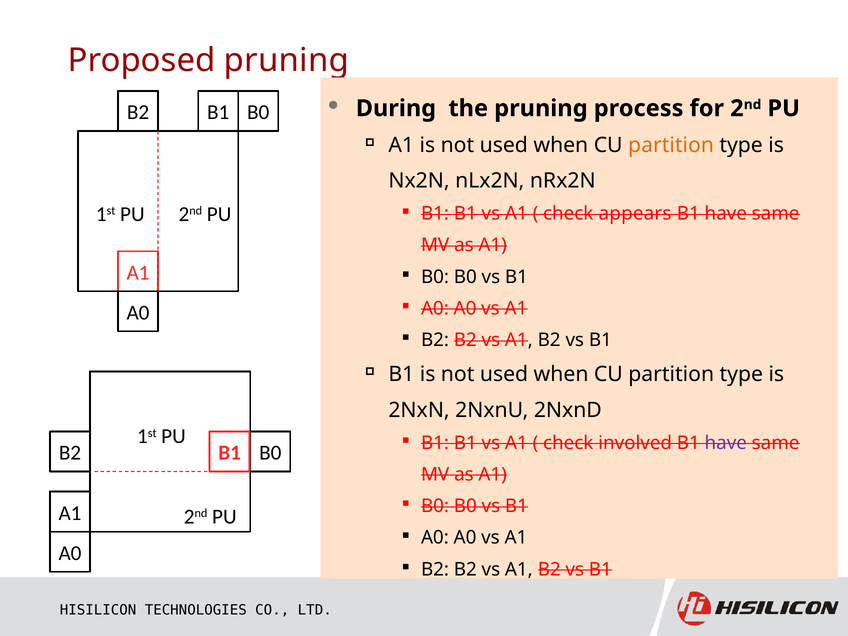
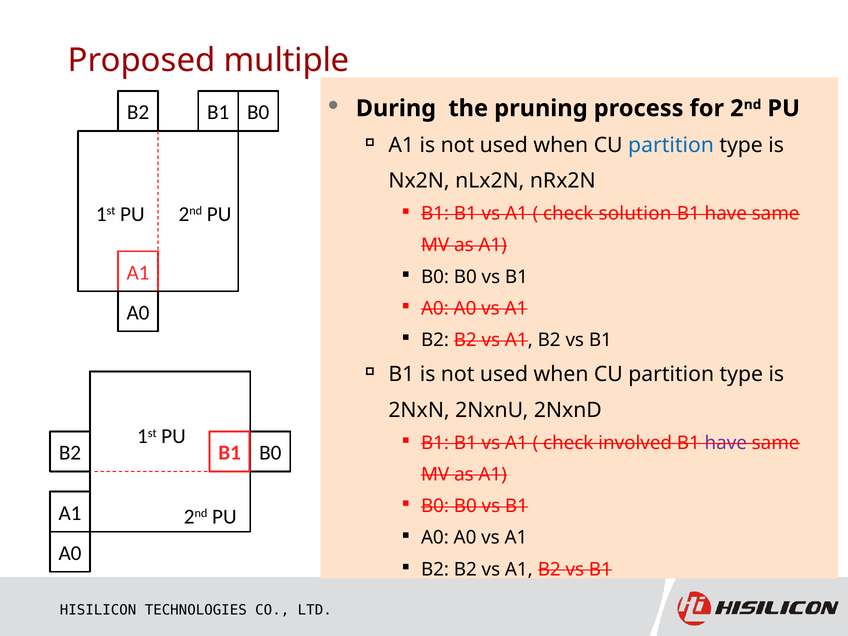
Proposed pruning: pruning -> multiple
partition at (671, 145) colour: orange -> blue
appears: appears -> solution
